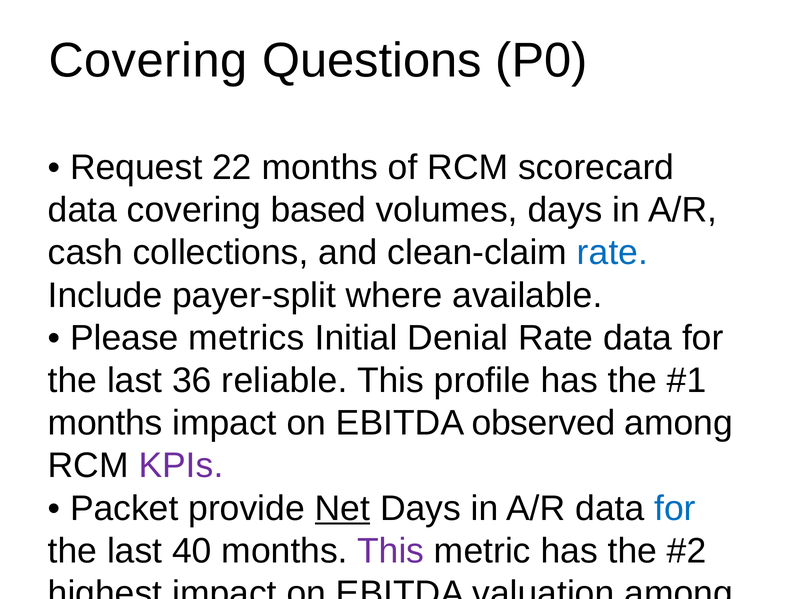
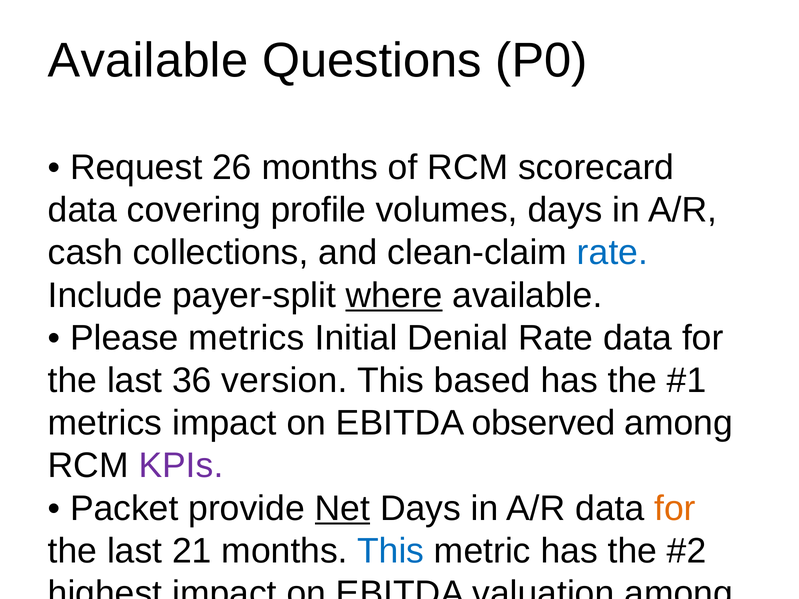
Covering at (148, 61): Covering -> Available
22: 22 -> 26
based: based -> profile
where underline: none -> present
reliable: reliable -> version
profile: profile -> based
months at (105, 423): months -> metrics
for at (675, 509) colour: blue -> orange
40: 40 -> 21
This at (391, 551) colour: purple -> blue
